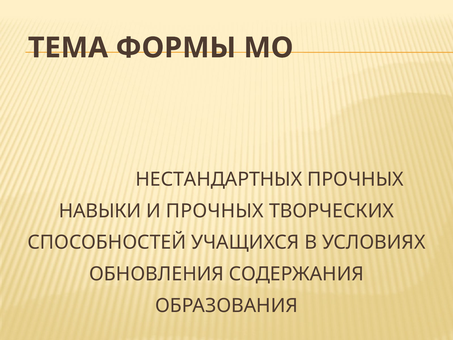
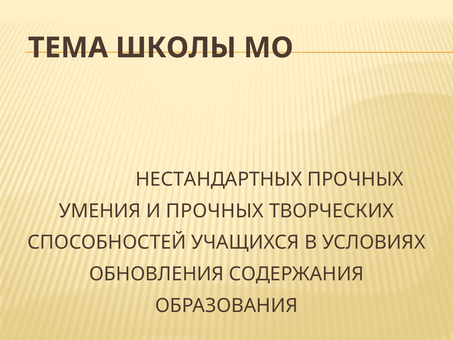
ФОРМЫ: ФОРМЫ -> ШКОЛЫ
НАВЫКИ: НАВЫКИ -> УМЕНИЯ
